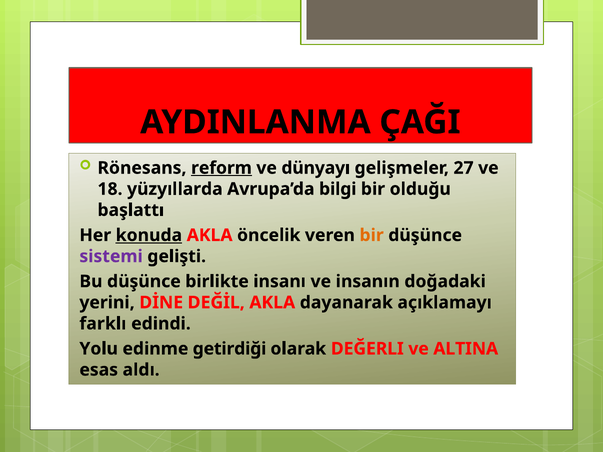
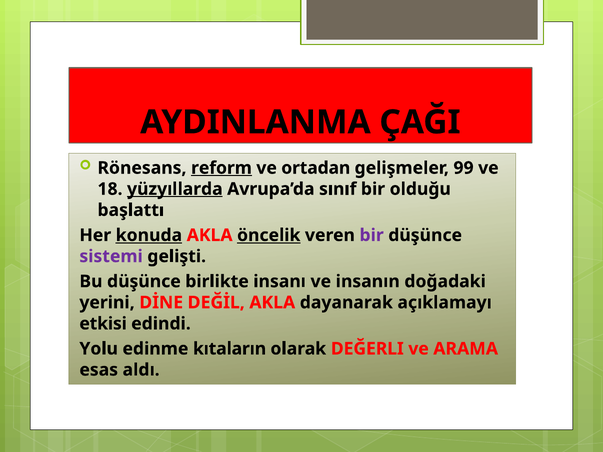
dünyayı: dünyayı -> ortadan
27: 27 -> 99
yüzyıllarda underline: none -> present
bilgi: bilgi -> sınıf
öncelik underline: none -> present
bir at (372, 235) colour: orange -> purple
farklı: farklı -> etkisi
getirdiği: getirdiği -> kıtaların
ALTINA: ALTINA -> ARAMA
